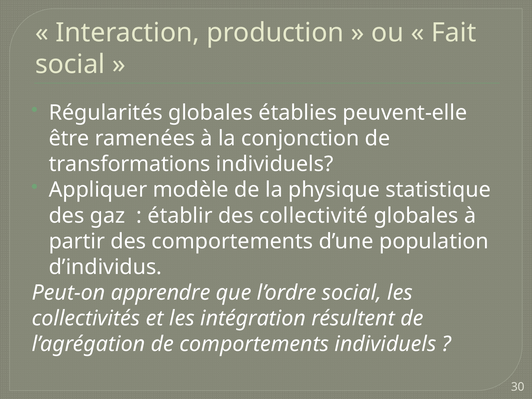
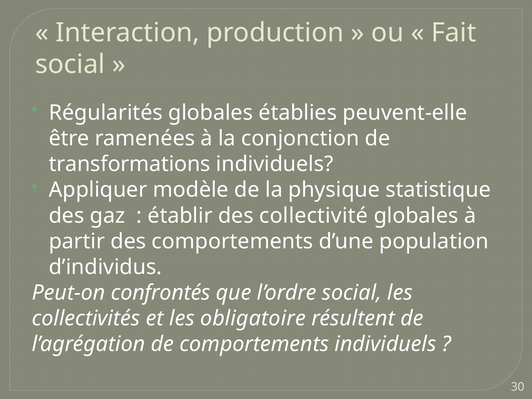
apprendre: apprendre -> confrontés
intégration: intégration -> obligatoire
